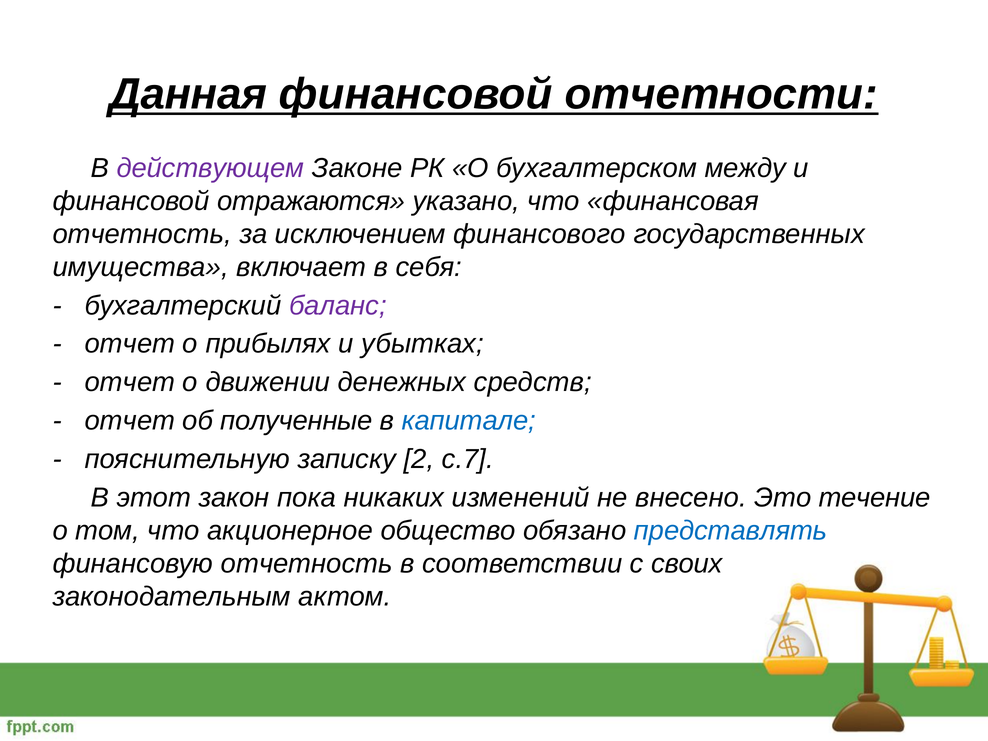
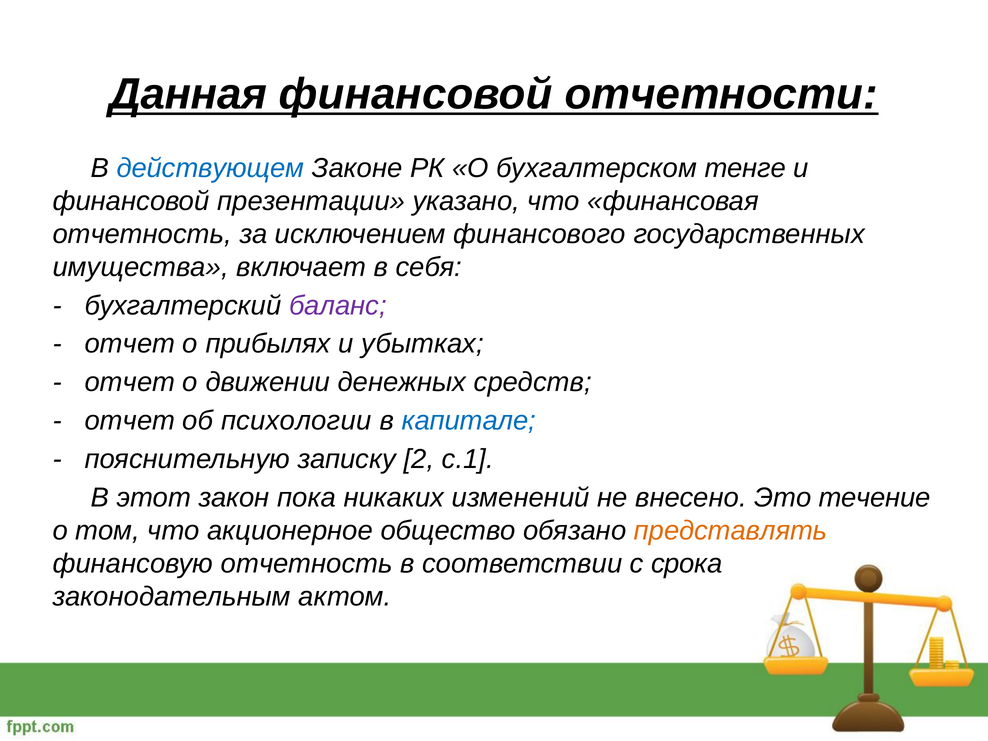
действующем colour: purple -> blue
между: между -> тенге
отражаются: отражаются -> презентации
полученные: полученные -> психологии
с.7: с.7 -> с.1
представлять colour: blue -> orange
своих: своих -> срока
